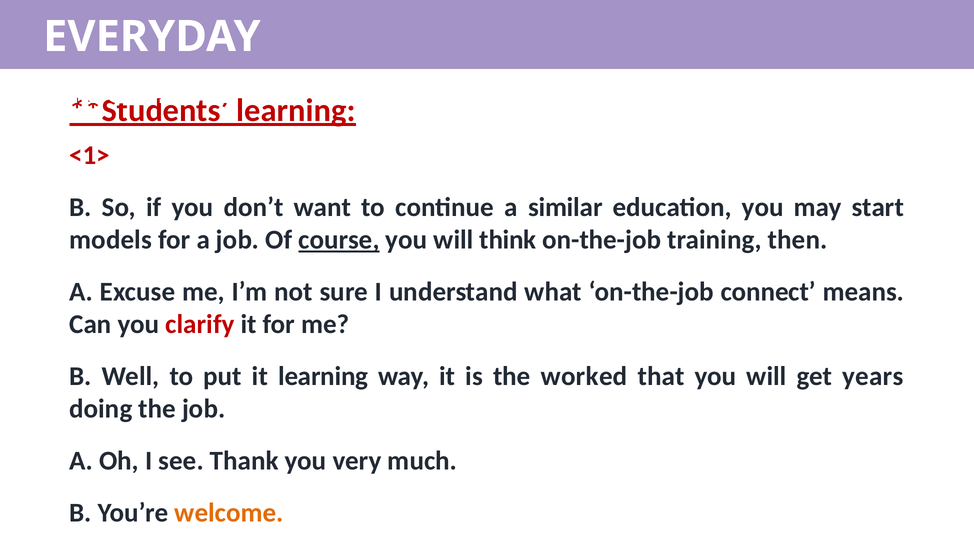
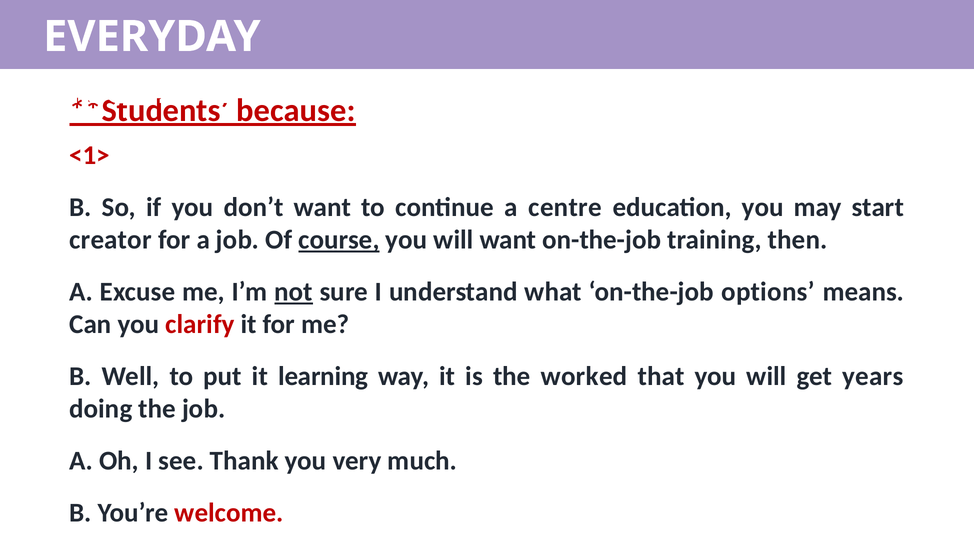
learning at (296, 110): learning -> because
similar: similar -> centre
models: models -> creator
will think: think -> want
not underline: none -> present
connect: connect -> options
welcome colour: orange -> red
